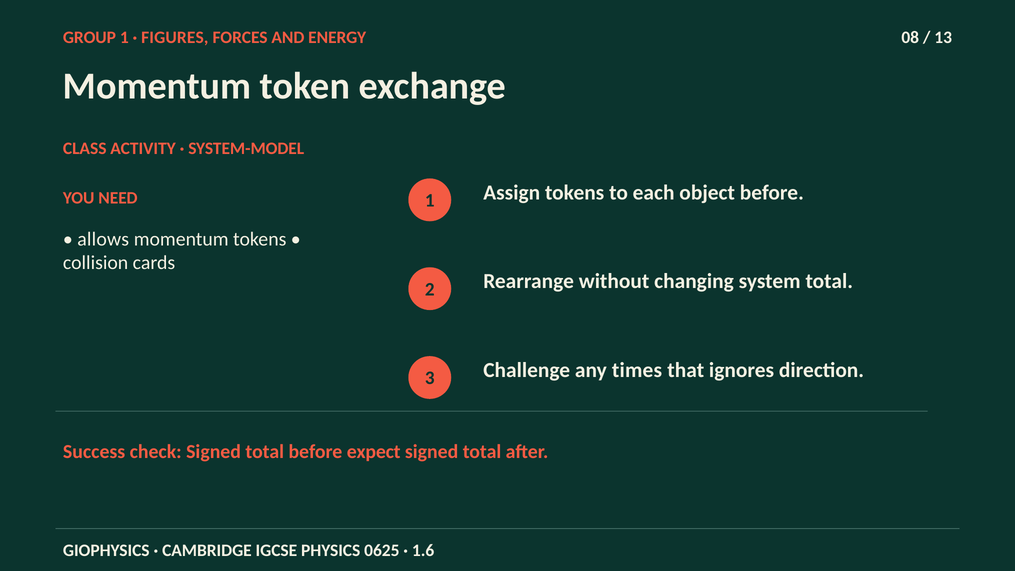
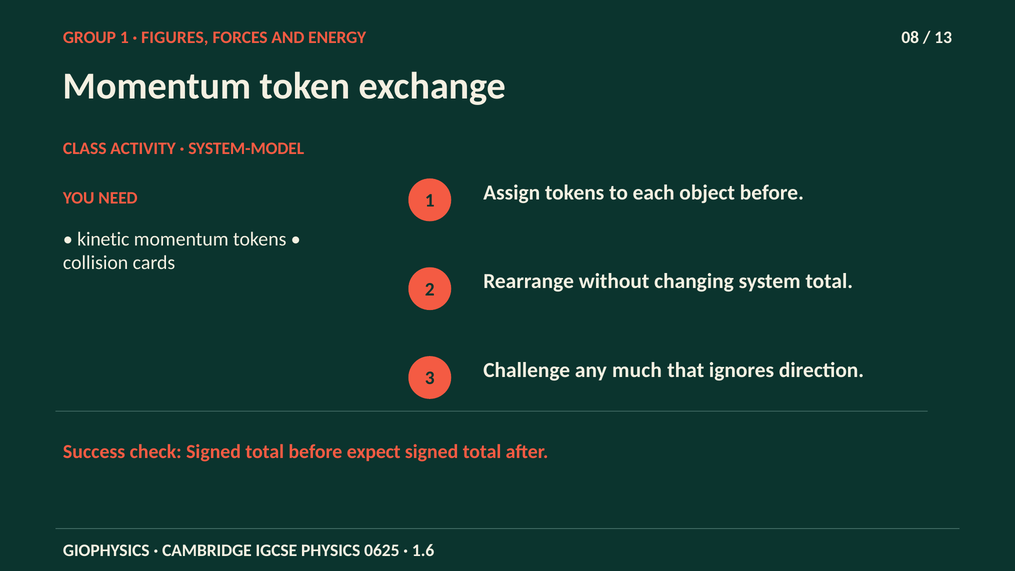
allows: allows -> kinetic
times: times -> much
